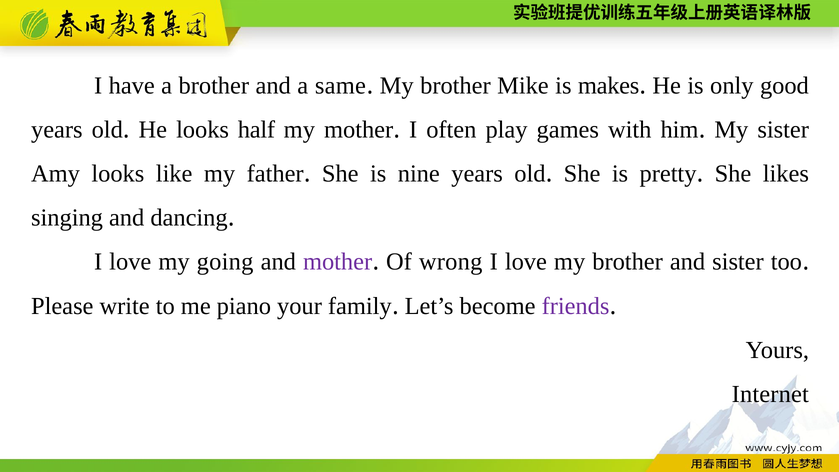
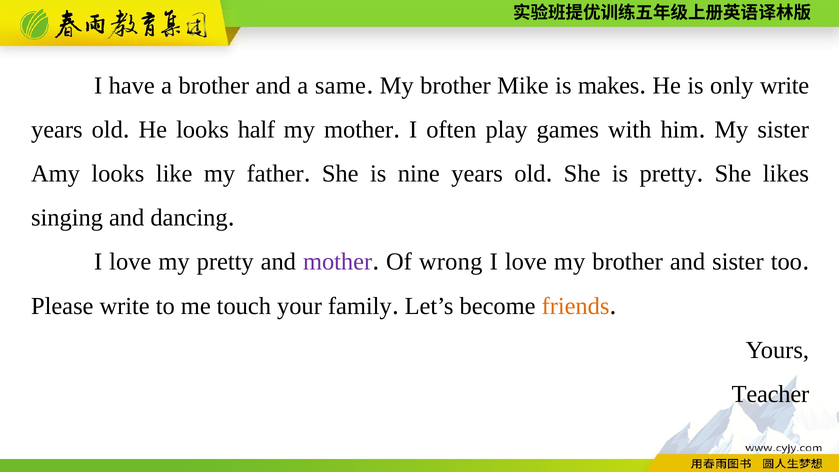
only good: good -> write
my going: going -> pretty
piano: piano -> touch
friends colour: purple -> orange
Internet: Internet -> Teacher
